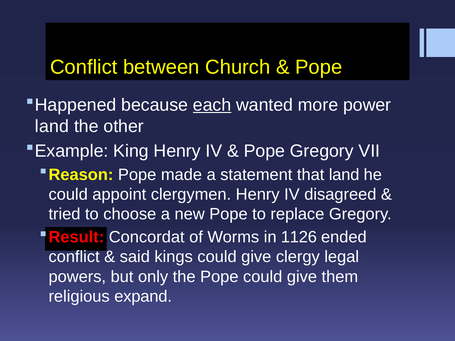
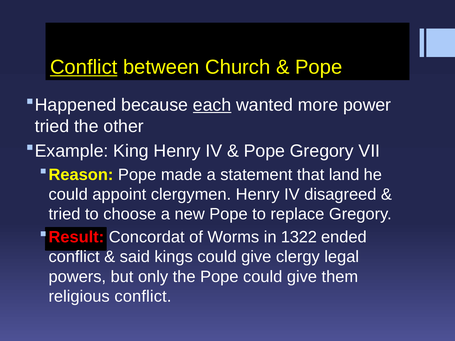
Conflict at (84, 67) underline: none -> present
land at (52, 126): land -> tried
1126: 1126 -> 1322
religious expand: expand -> conflict
